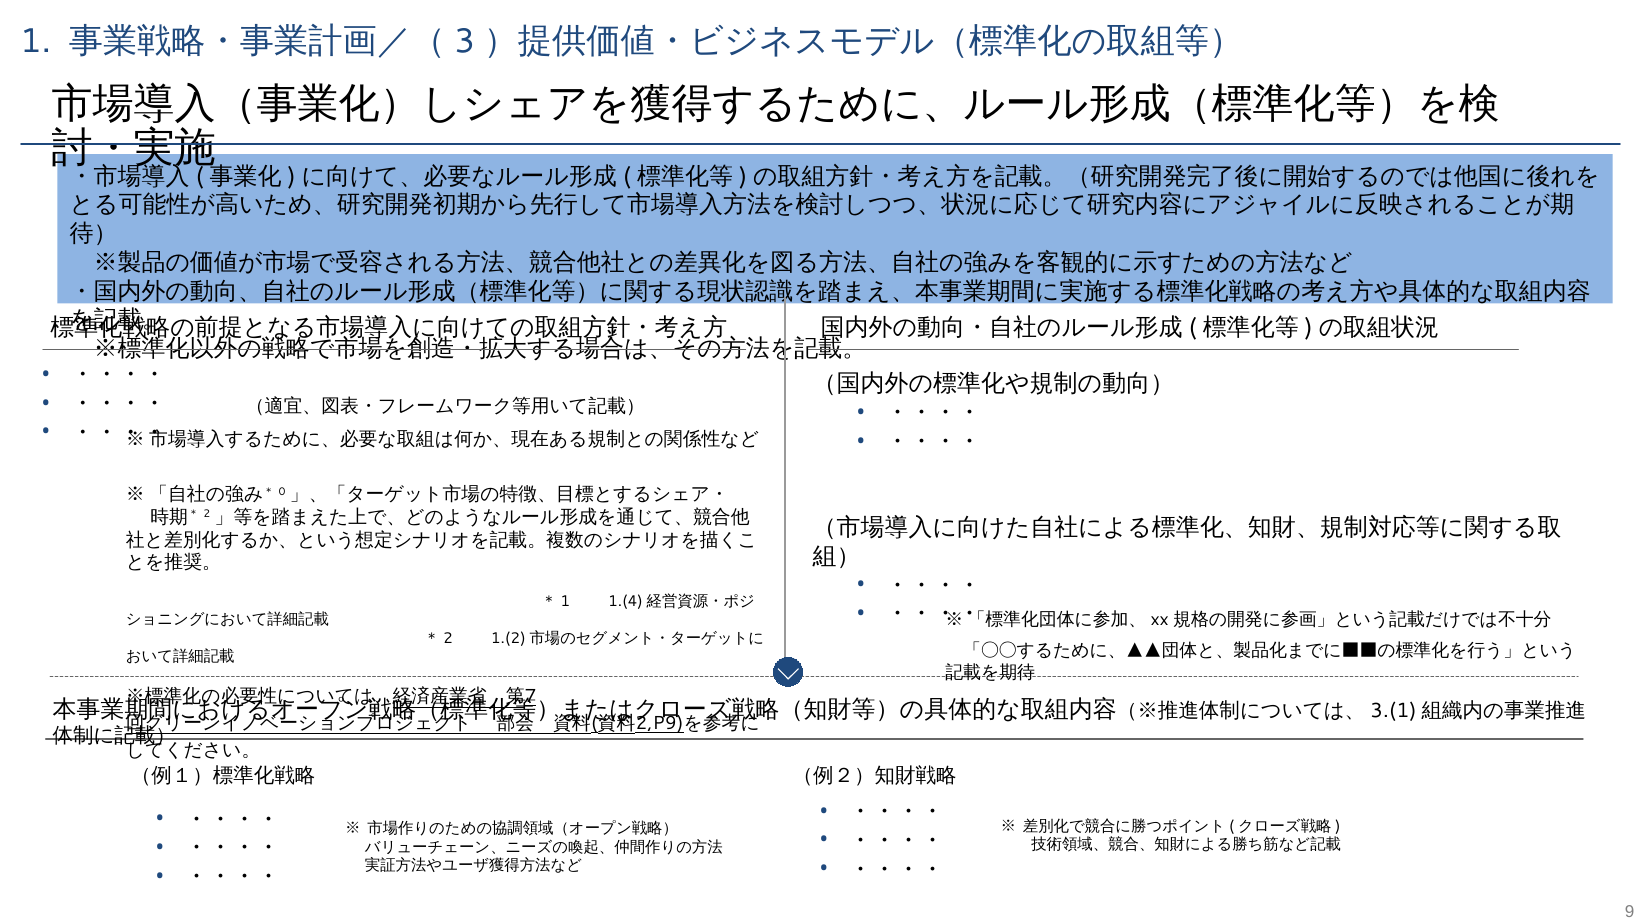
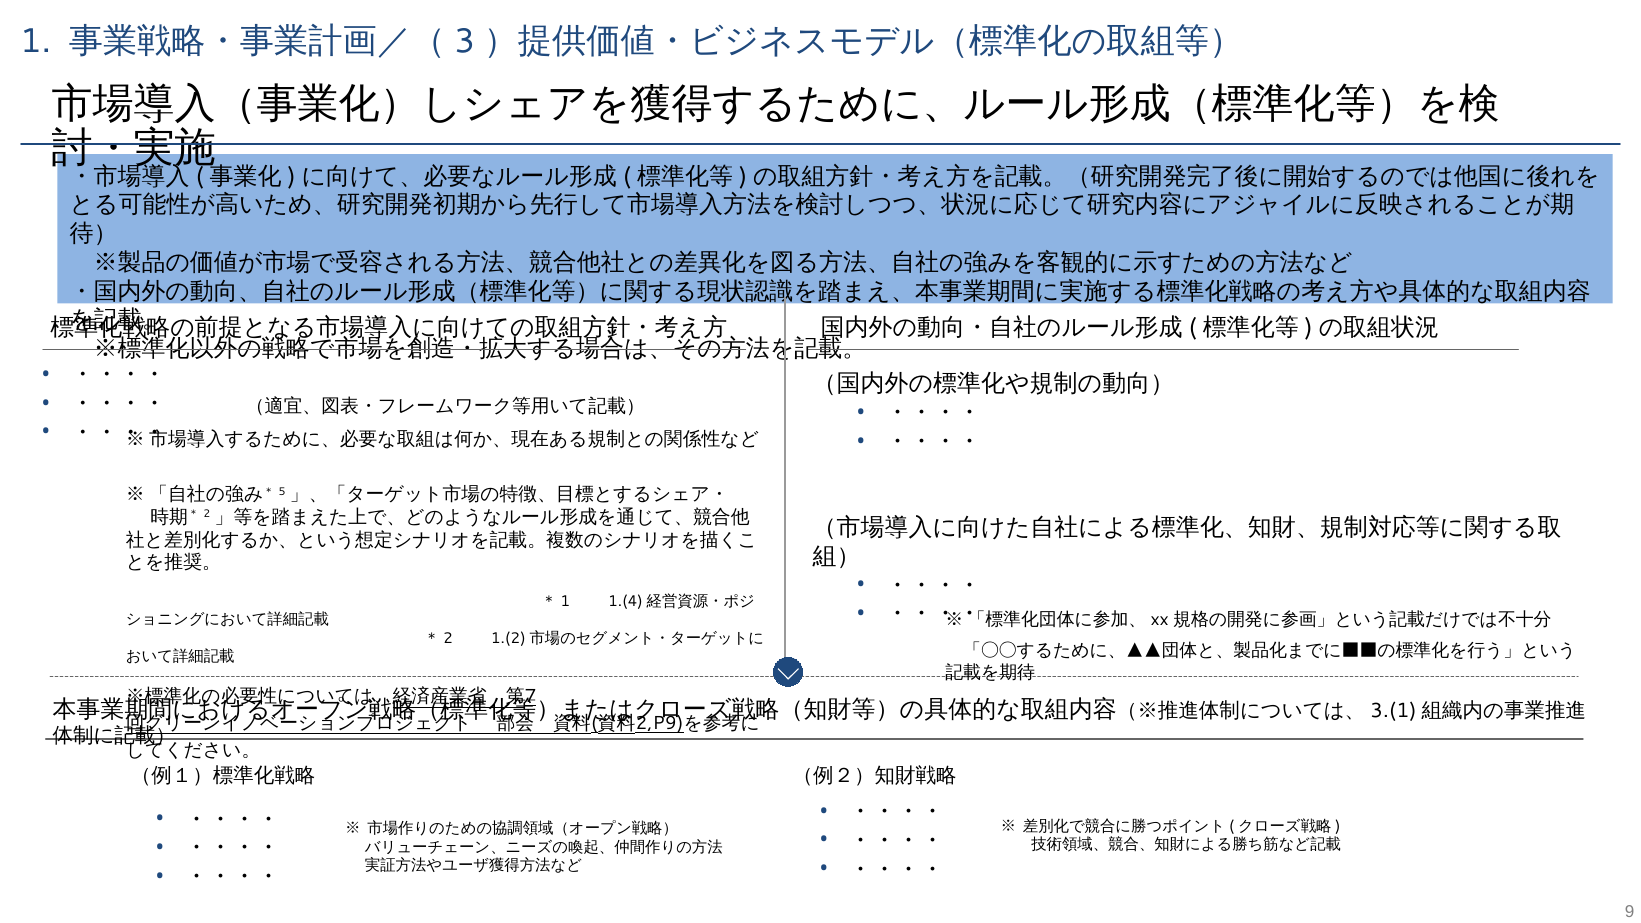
0: 0 -> 5
